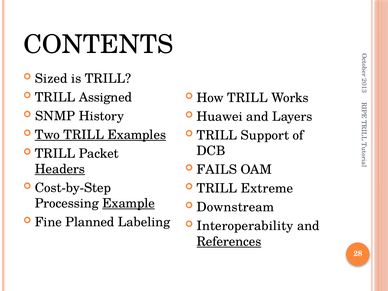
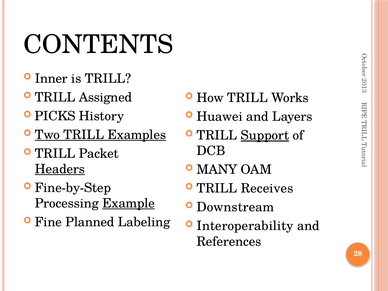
Sized: Sized -> Inner
SNMP: SNMP -> PICKS
Support underline: none -> present
FAILS: FAILS -> MANY
Cost-by-Step: Cost-by-Step -> Fine-by-Step
Extreme: Extreme -> Receives
References underline: present -> none
